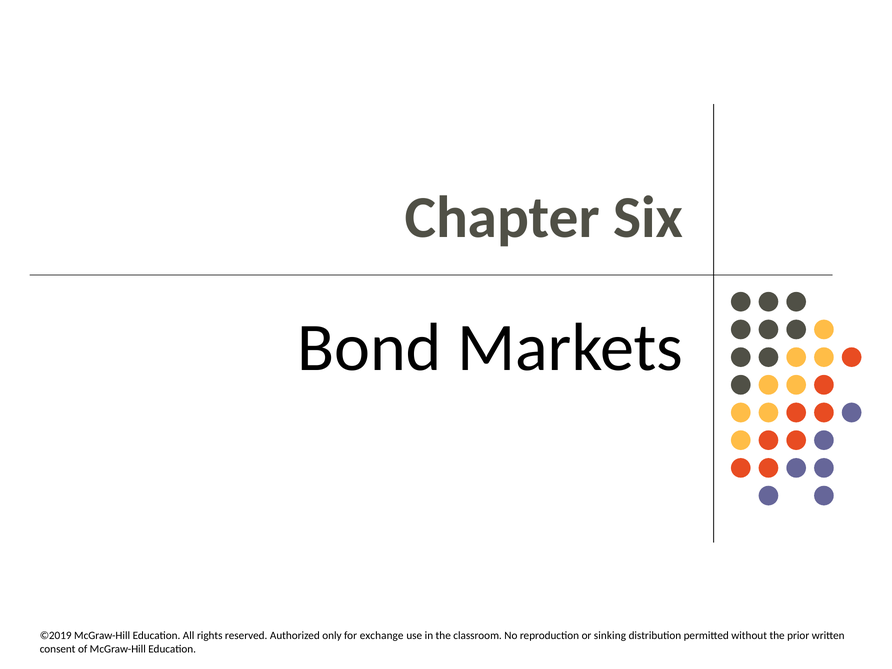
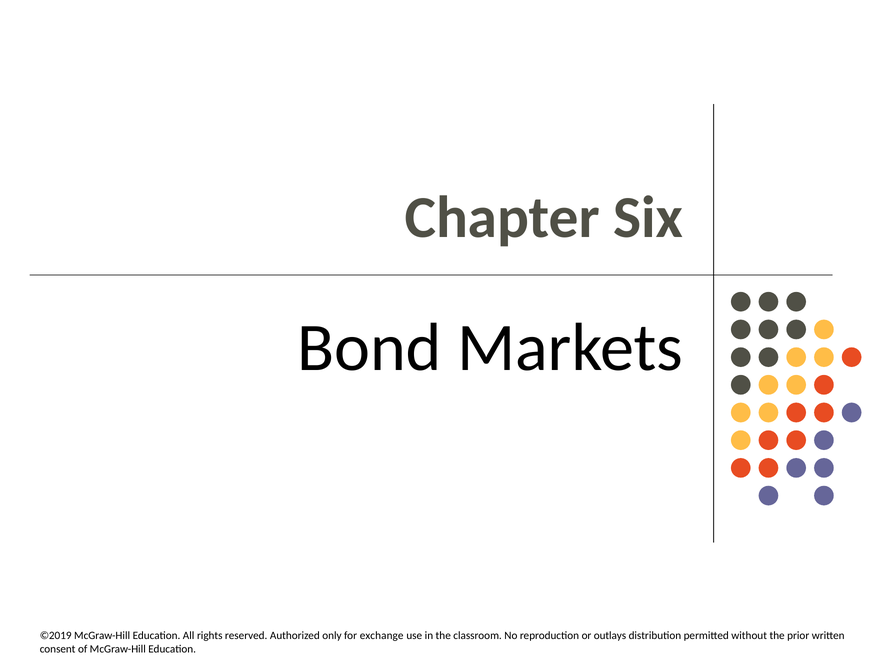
sinking: sinking -> outlays
